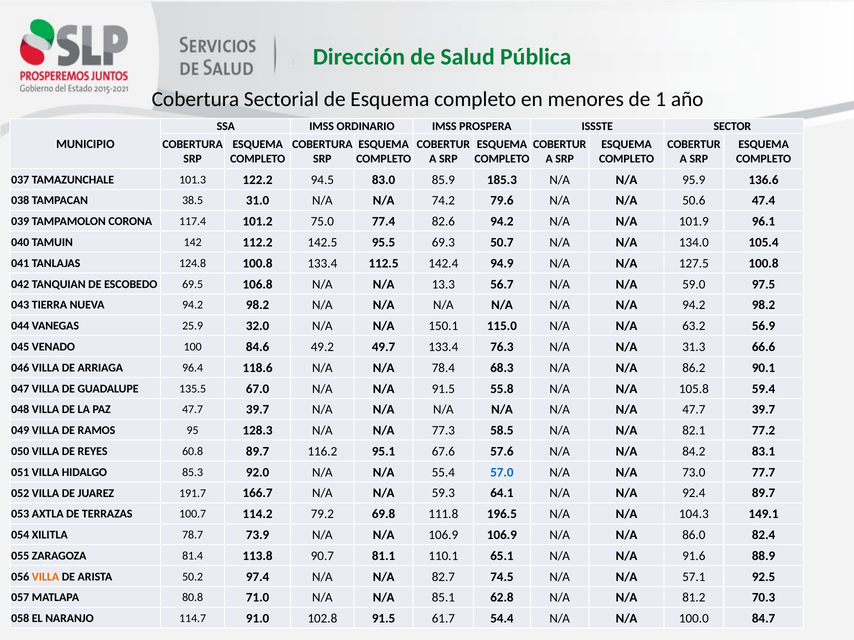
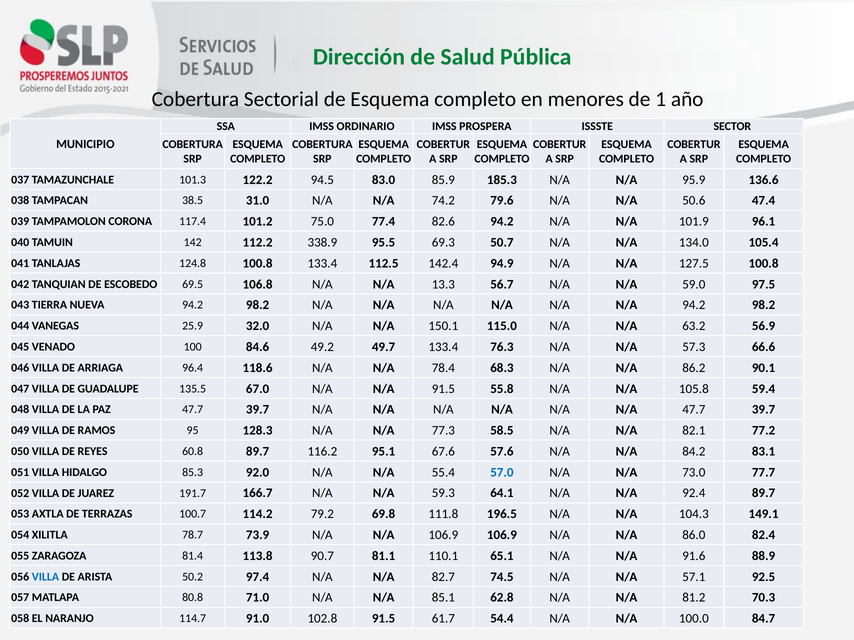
142.5: 142.5 -> 338.9
31.3: 31.3 -> 57.3
VILLA at (45, 577) colour: orange -> blue
